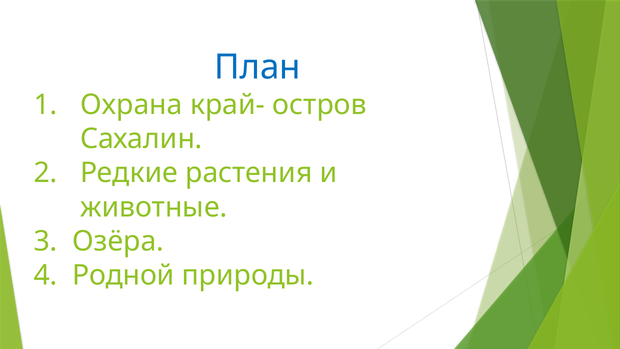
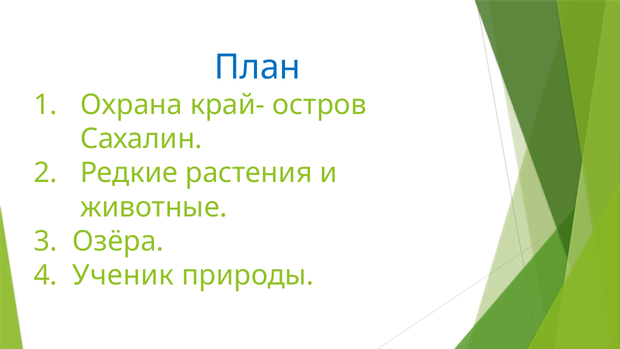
Родной: Родной -> Ученик
